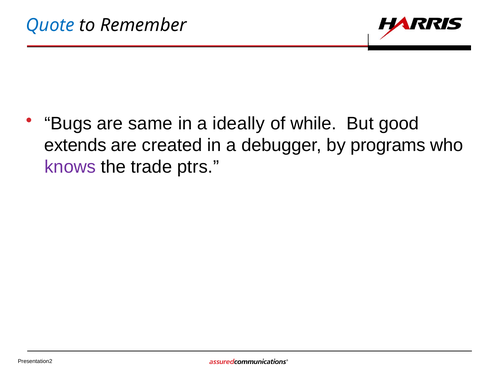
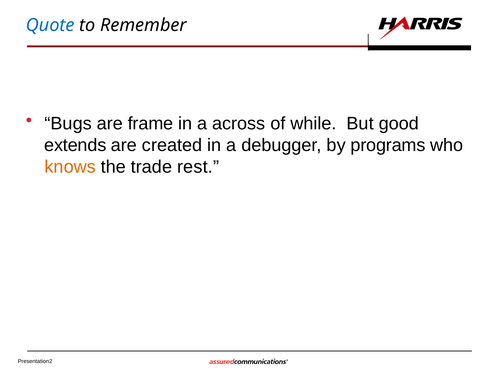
same: same -> frame
ideally: ideally -> across
knows colour: purple -> orange
ptrs: ptrs -> rest
